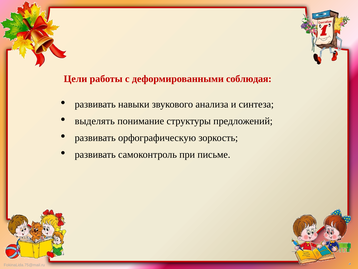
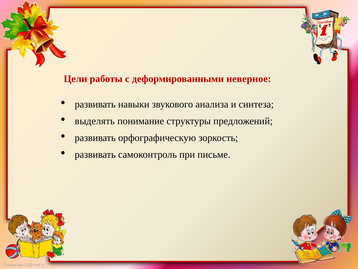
соблюдая: соблюдая -> неверное
